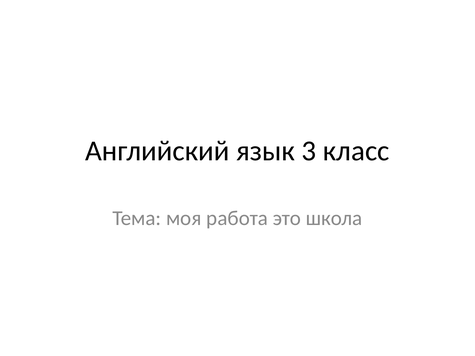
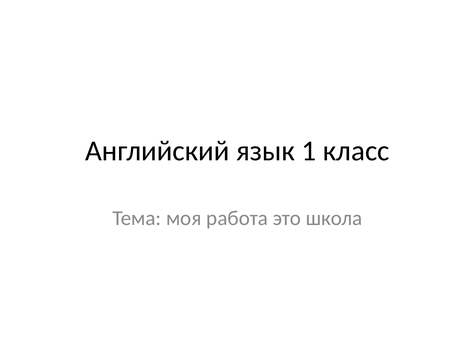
3: 3 -> 1
